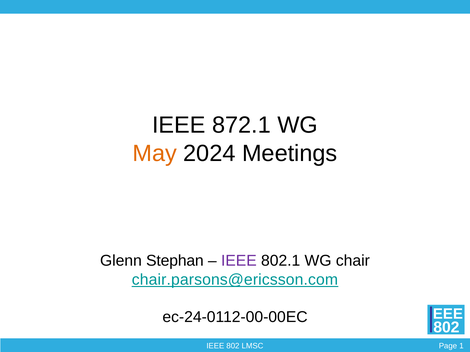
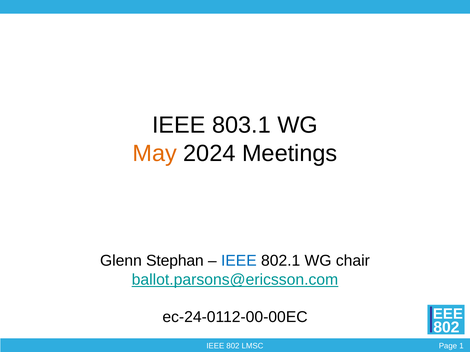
872.1: 872.1 -> 803.1
IEEE at (239, 261) colour: purple -> blue
chair.parsons@ericsson.com: chair.parsons@ericsson.com -> ballot.parsons@ericsson.com
